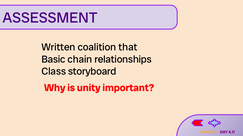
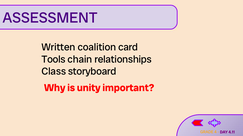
that: that -> card
Basic: Basic -> Tools
